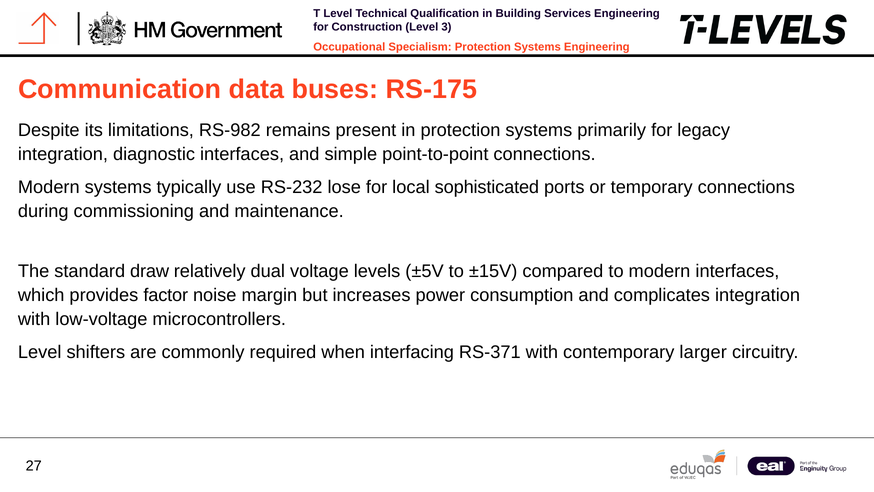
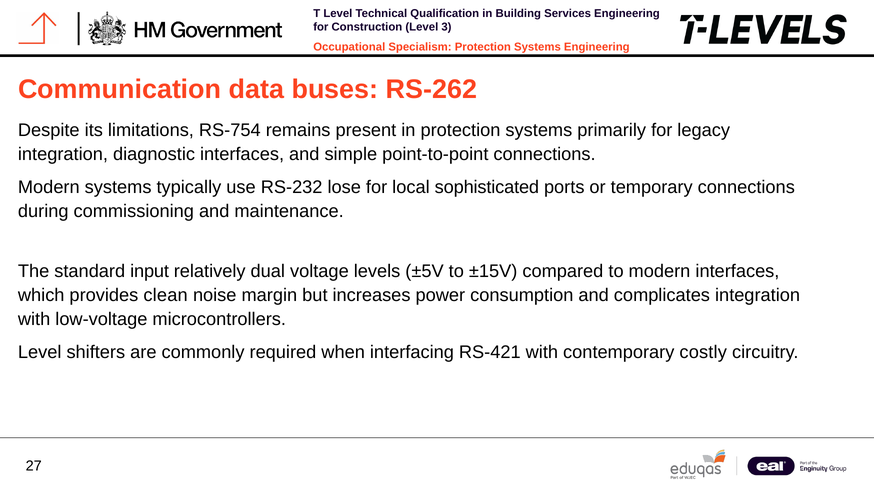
RS-175: RS-175 -> RS-262
RS-982: RS-982 -> RS-754
draw: draw -> input
factor: factor -> clean
RS-371: RS-371 -> RS-421
larger: larger -> costly
